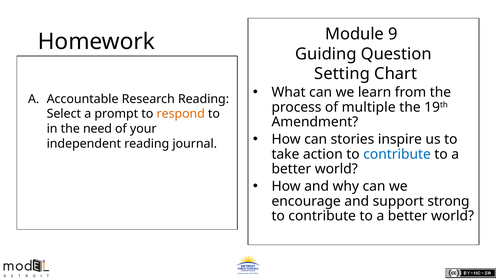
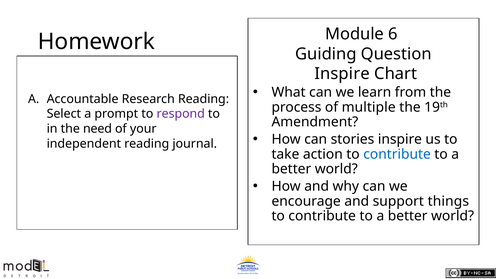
9: 9 -> 6
Setting at (342, 74): Setting -> Inspire
respond colour: orange -> purple
strong: strong -> things
